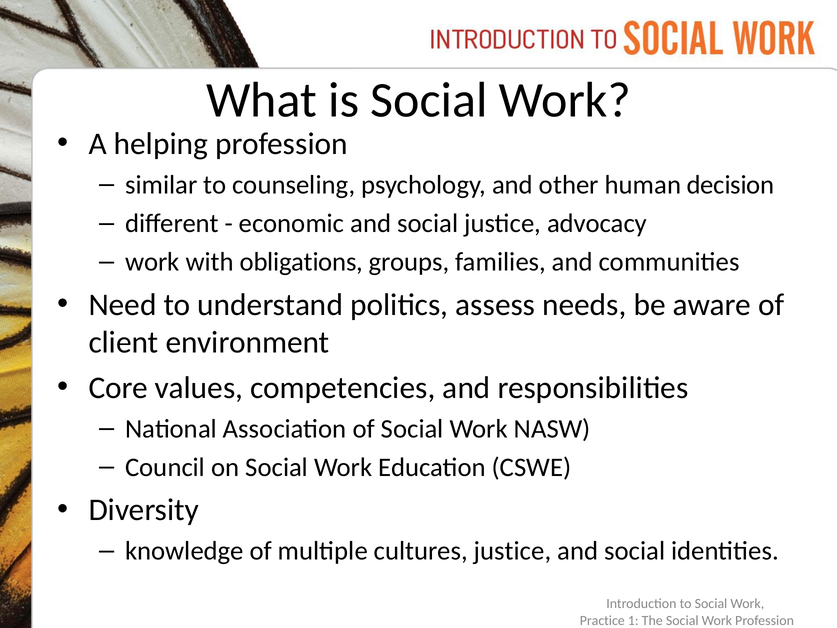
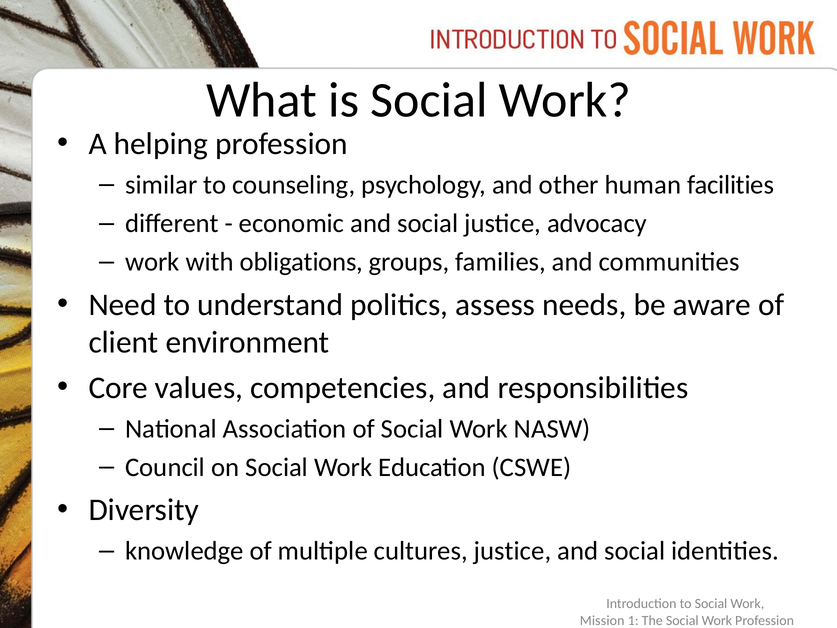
decision: decision -> facilities
Practice: Practice -> Mission
